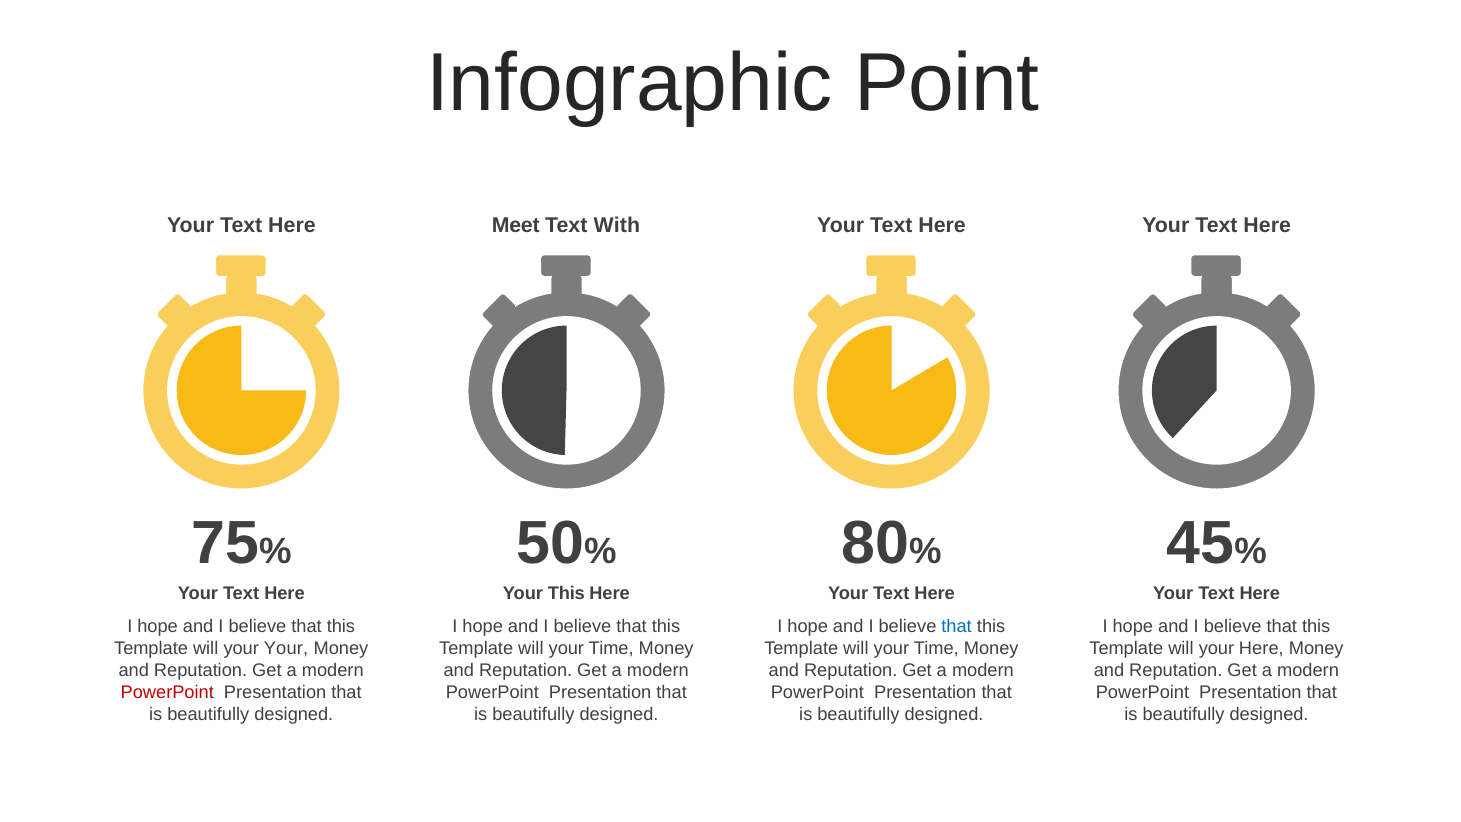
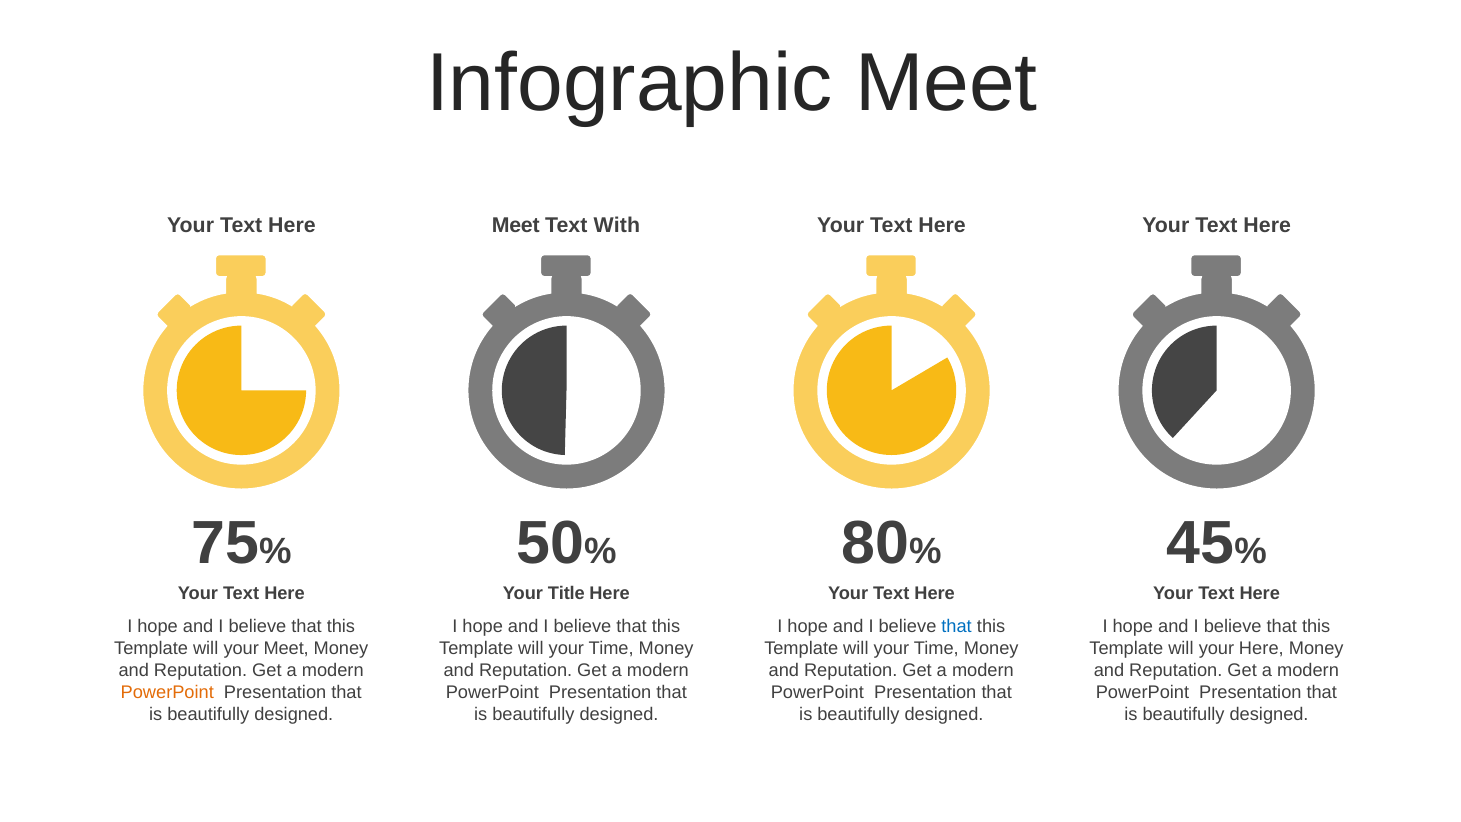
Infographic Point: Point -> Meet
Your This: This -> Title
your Your: Your -> Meet
PowerPoint at (167, 692) colour: red -> orange
